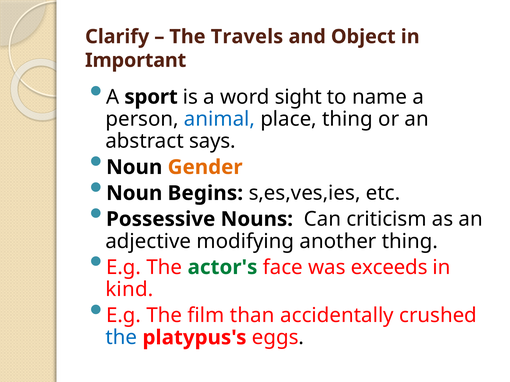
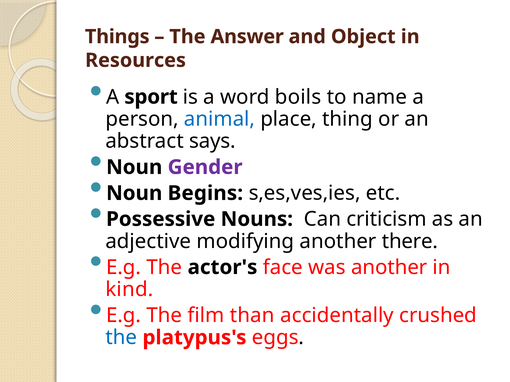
Clarify: Clarify -> Things
Travels: Travels -> Answer
Important: Important -> Resources
sight: sight -> boils
Gender colour: orange -> purple
another thing: thing -> there
actor's colour: green -> black
was exceeds: exceeds -> another
